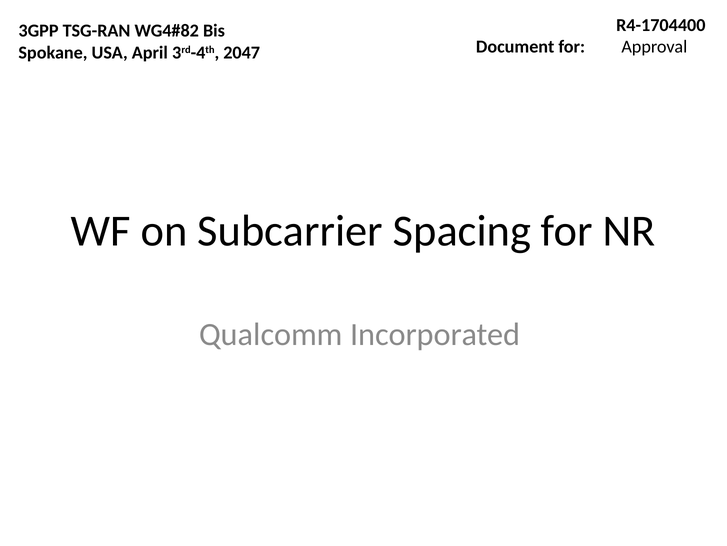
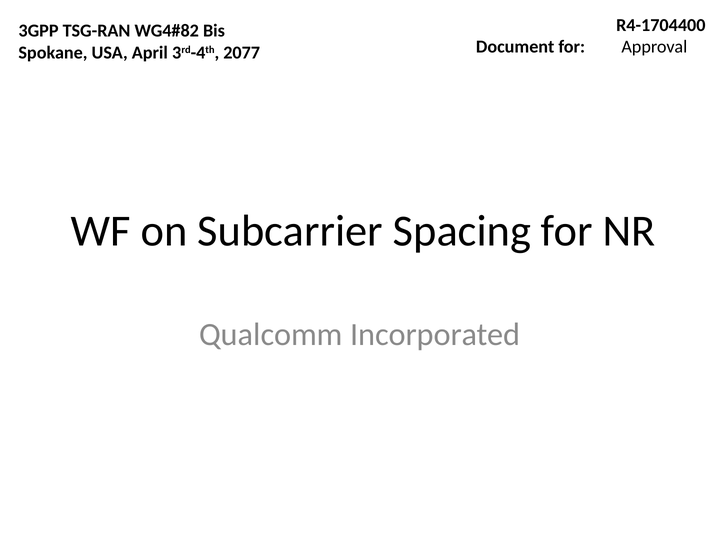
2047: 2047 -> 2077
